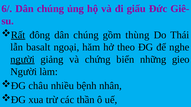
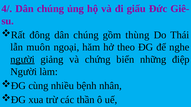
6/: 6/ -> 4/
Rất underline: present -> none
basalt: basalt -> muôn
gieo: gieo -> điệp
châu: châu -> cùng
